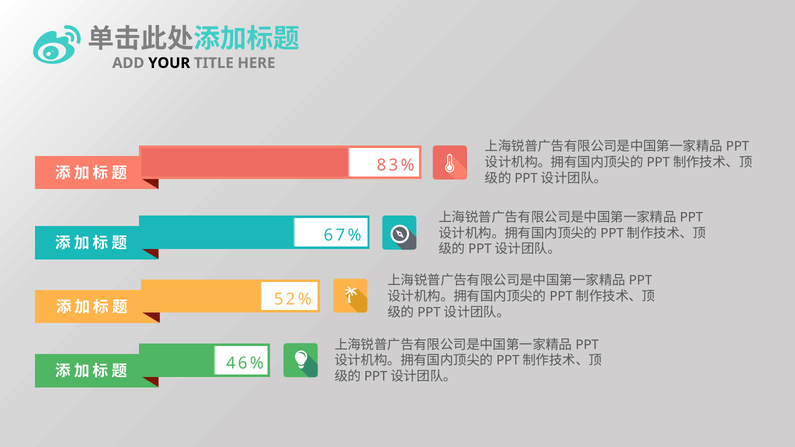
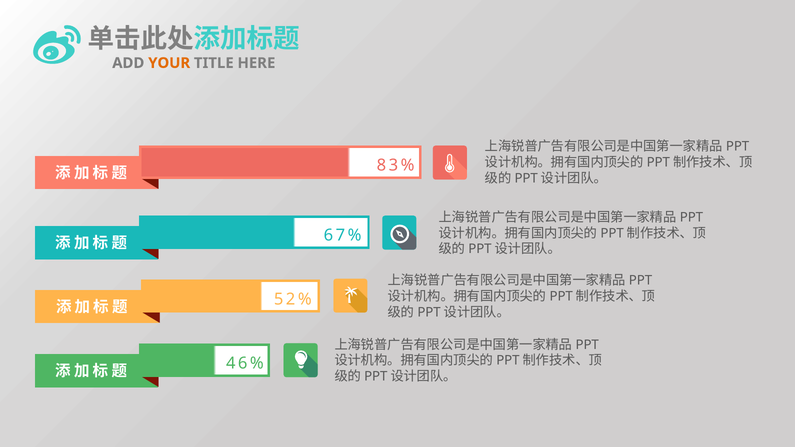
YOUR colour: black -> orange
